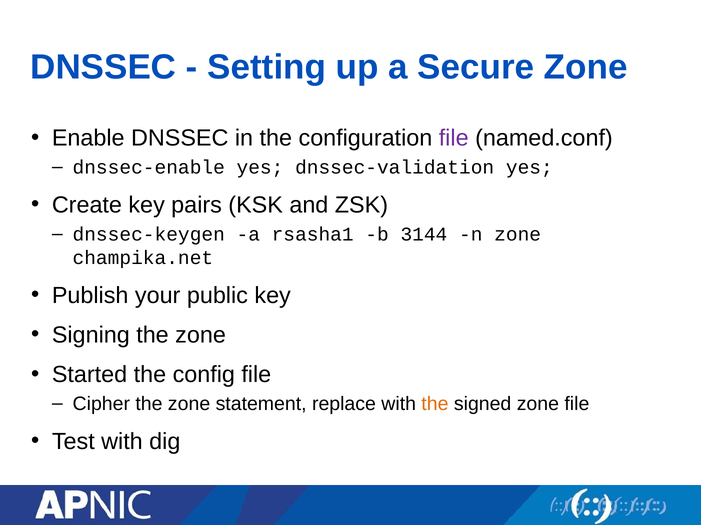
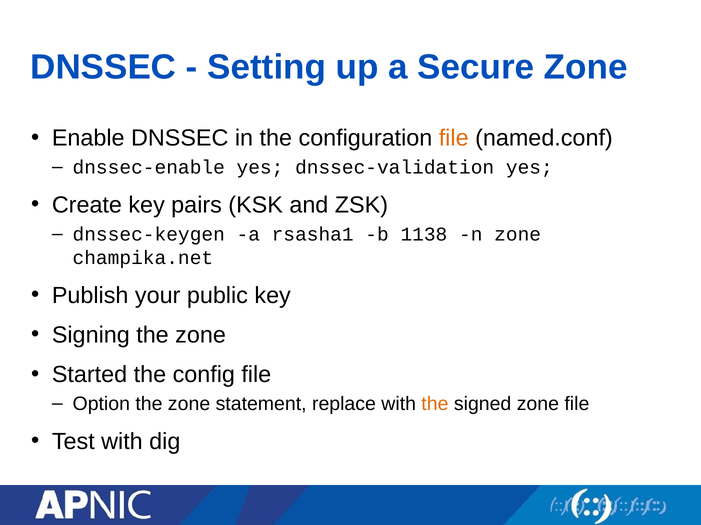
file at (454, 138) colour: purple -> orange
3144: 3144 -> 1138
Cipher: Cipher -> Option
